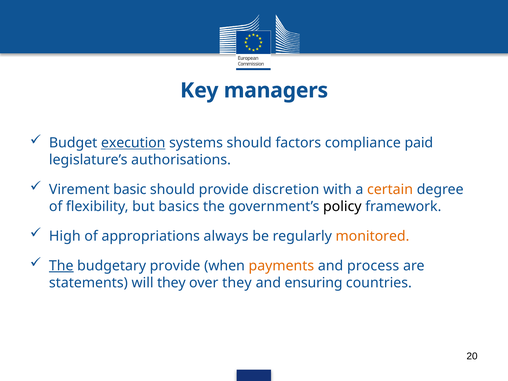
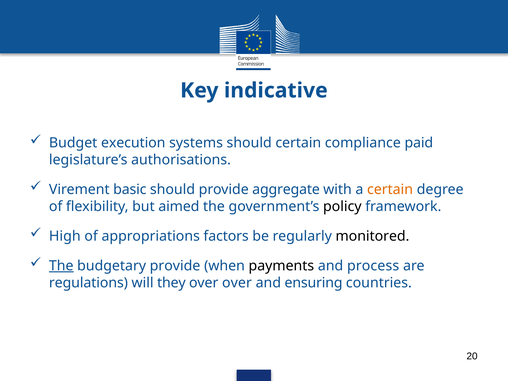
managers: managers -> indicative
execution underline: present -> none
should factors: factors -> certain
discretion: discretion -> aggregate
basics: basics -> aimed
always: always -> factors
monitored colour: orange -> black
payments colour: orange -> black
statements: statements -> regulations
over they: they -> over
